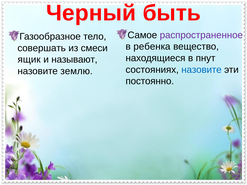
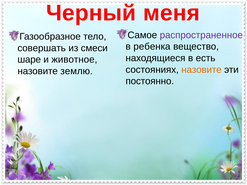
быть: быть -> меня
пнут: пнут -> есть
ящик: ящик -> шаре
называют: называют -> животное
назовите at (201, 70) colour: blue -> orange
